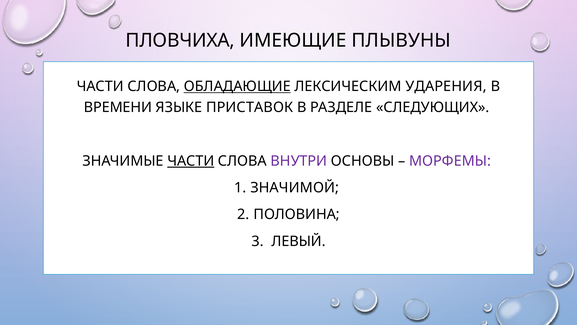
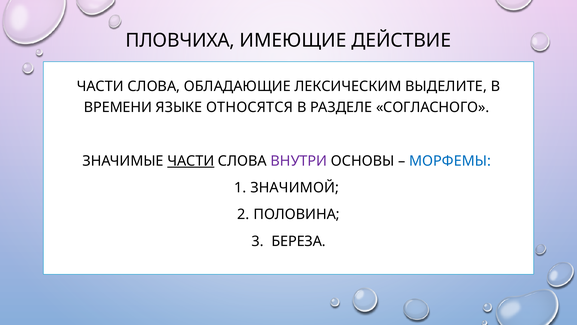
ПЛЫВУНЫ: ПЛЫВУНЫ -> ДЕЙСТВИЕ
ОБЛАДАЮЩИЕ underline: present -> none
УДАРЕНИЯ: УДАРЕНИЯ -> ВЫДЕЛИТЕ
ПРИСТАВОК: ПРИСТАВОК -> ОТНОСЯТСЯ
СЛЕДУЮЩИХ: СЛЕДУЮЩИХ -> СОГЛАСНОГО
МОРФЕМЫ colour: purple -> blue
ЛЕВЫЙ: ЛЕВЫЙ -> БЕРЕЗА
